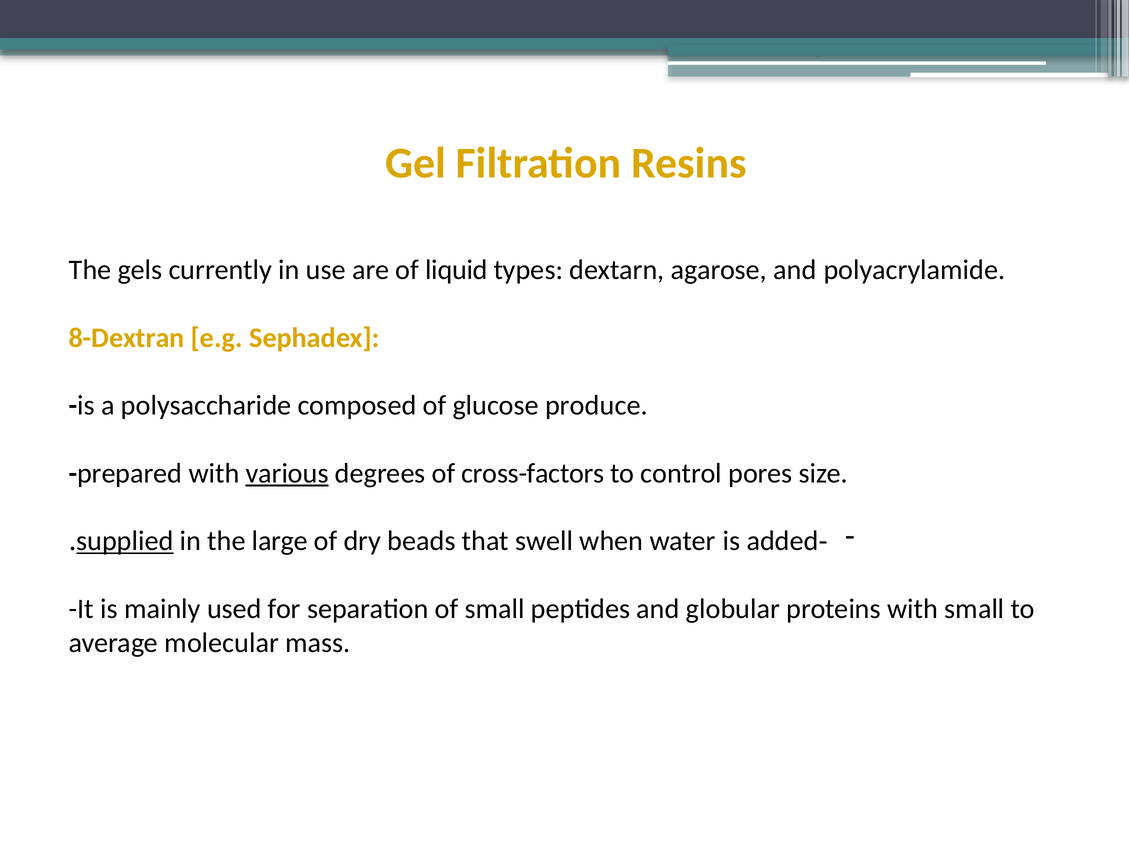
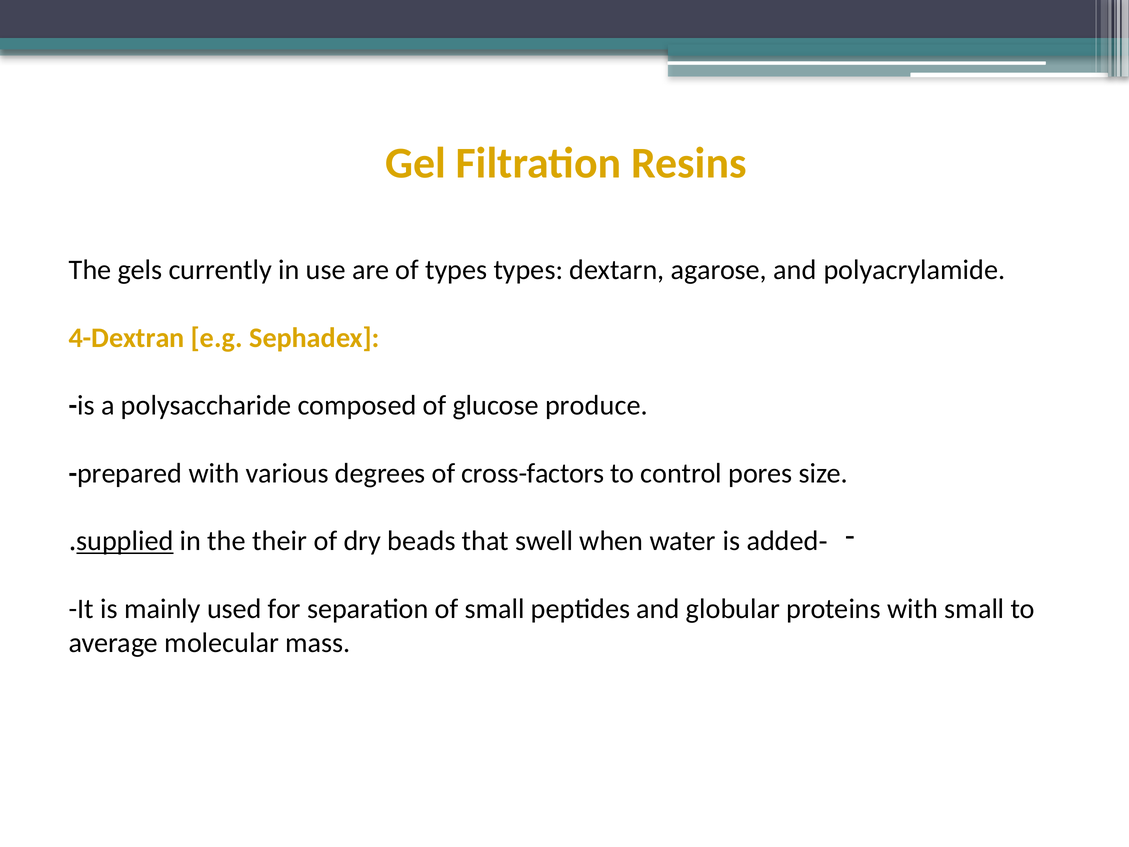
of liquid: liquid -> types
8-Dextran: 8-Dextran -> 4-Dextran
various underline: present -> none
large: large -> their
